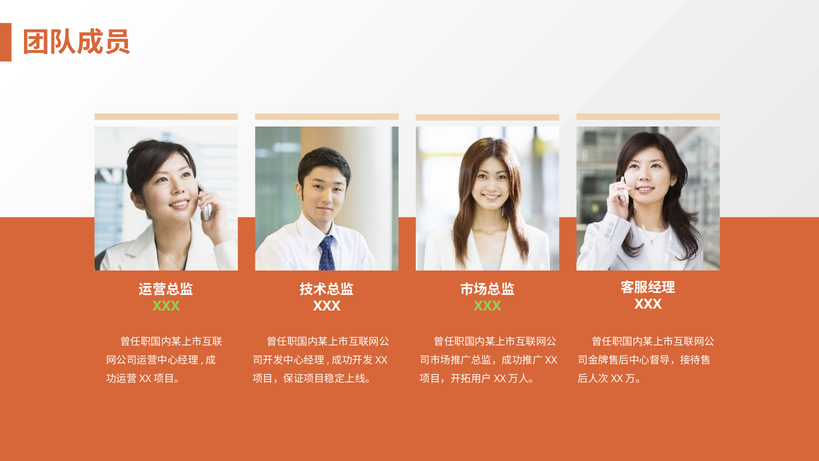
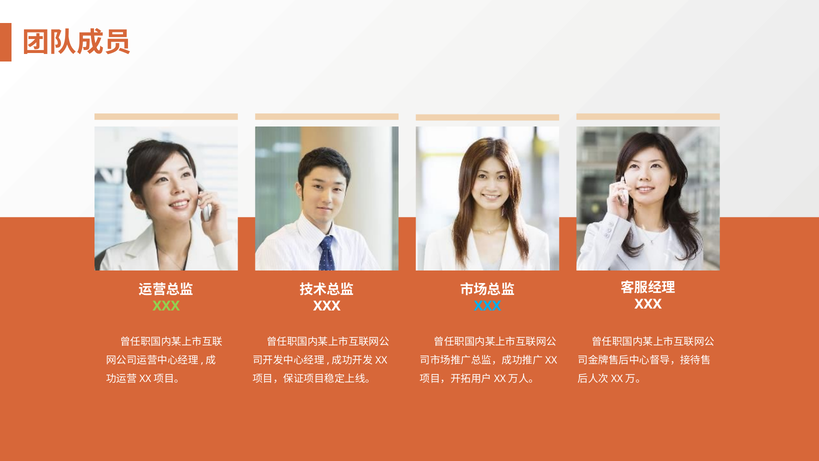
XXX at (488, 306) colour: light green -> light blue
